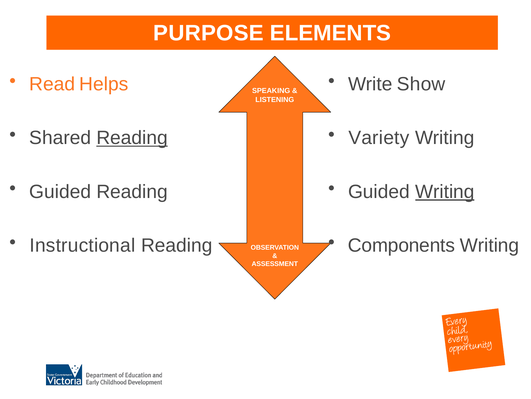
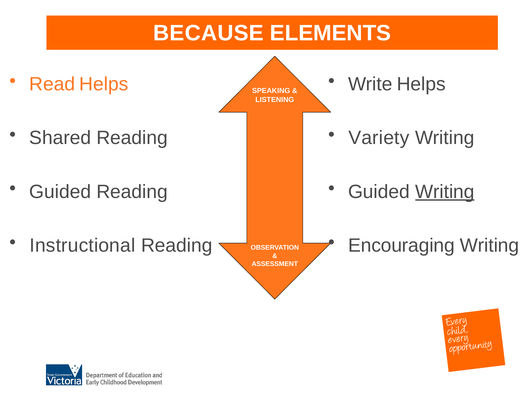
PURPOSE: PURPOSE -> BECAUSE
Write Show: Show -> Helps
Reading at (132, 138) underline: present -> none
Components: Components -> Encouraging
